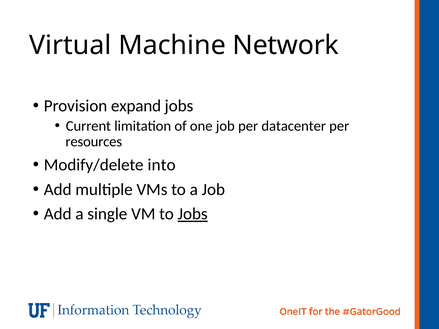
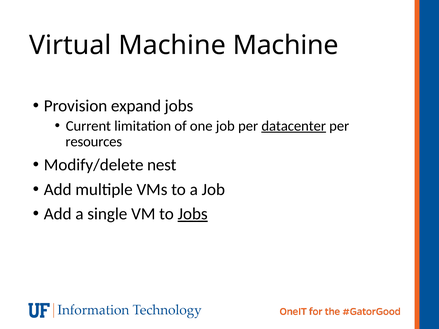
Machine Network: Network -> Machine
datacenter underline: none -> present
into: into -> nest
